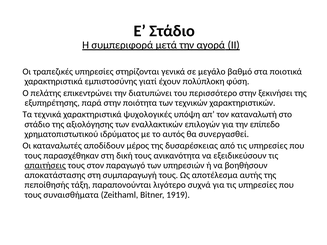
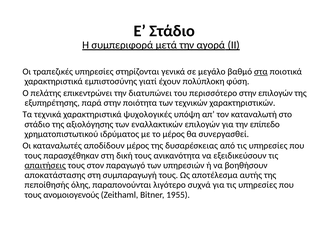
στα underline: none -> present
στην ξεκινήσει: ξεκινήσει -> επιλογών
το αυτός: αυτός -> μέρος
τάξη: τάξη -> όλης
συναισθήματα: συναισθήματα -> ανομοιογενούς
1919: 1919 -> 1955
